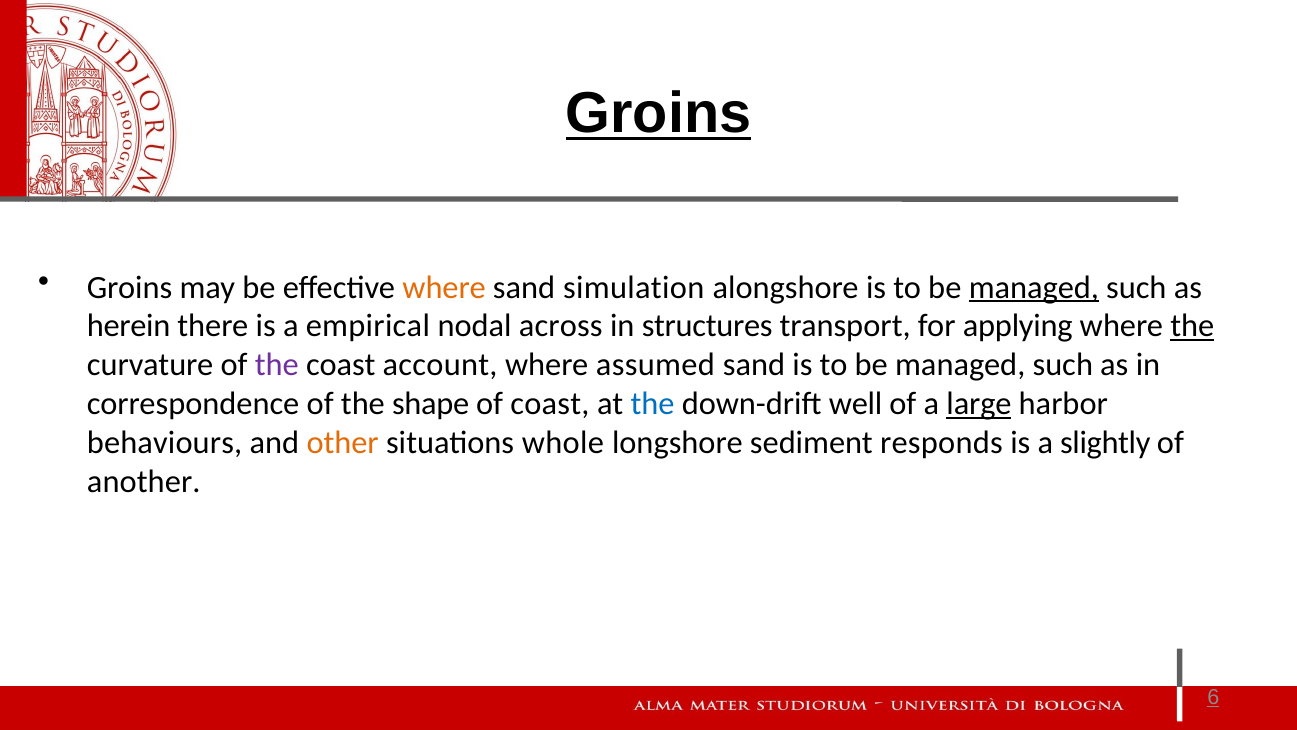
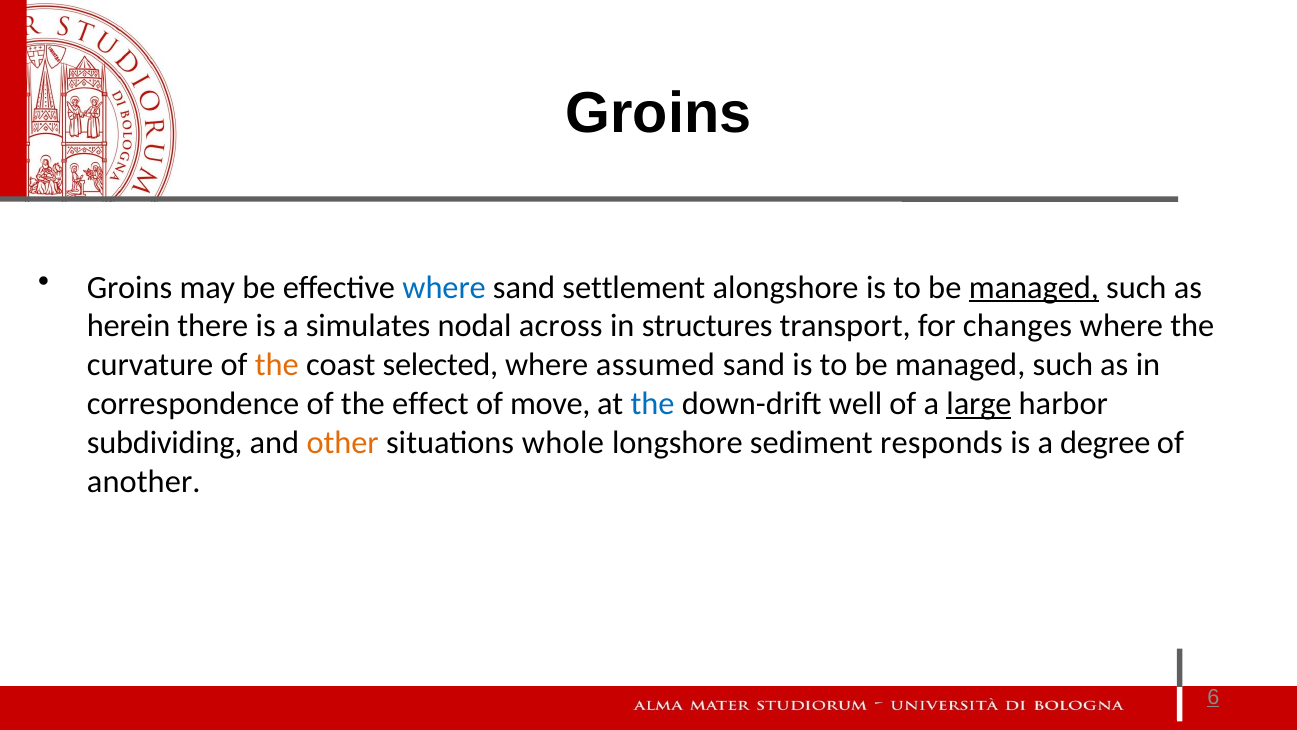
Groins at (659, 113) underline: present -> none
where at (444, 287) colour: orange -> blue
simulation: simulation -> settlement
empirical: empirical -> simulates
applying: applying -> changes
the at (1192, 326) underline: present -> none
the at (277, 365) colour: purple -> orange
account: account -> selected
shape: shape -> effect
of coast: coast -> move
behaviours: behaviours -> subdividing
slightly: slightly -> degree
